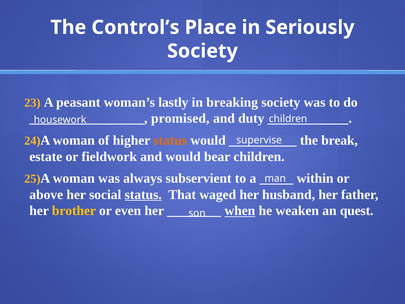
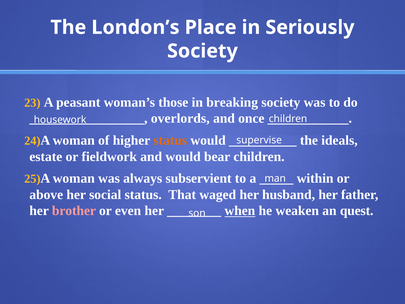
Control’s: Control’s -> London’s
lastly: lastly -> those
promised: promised -> overlords
duty: duty -> once
break: break -> ideals
status at (143, 194) underline: present -> none
brother colour: yellow -> pink
